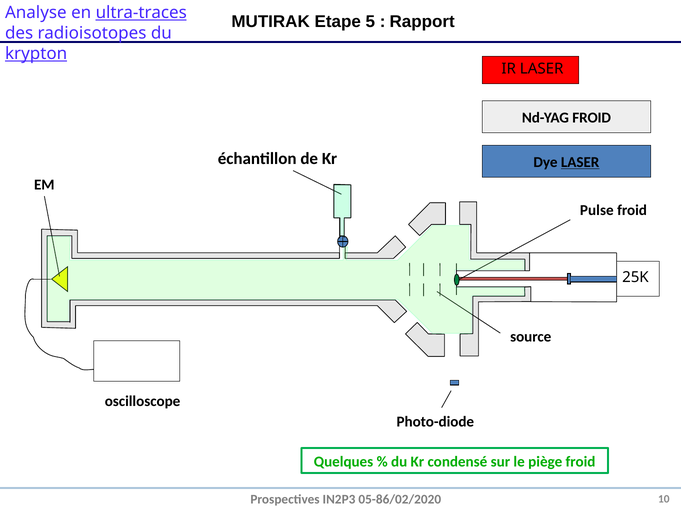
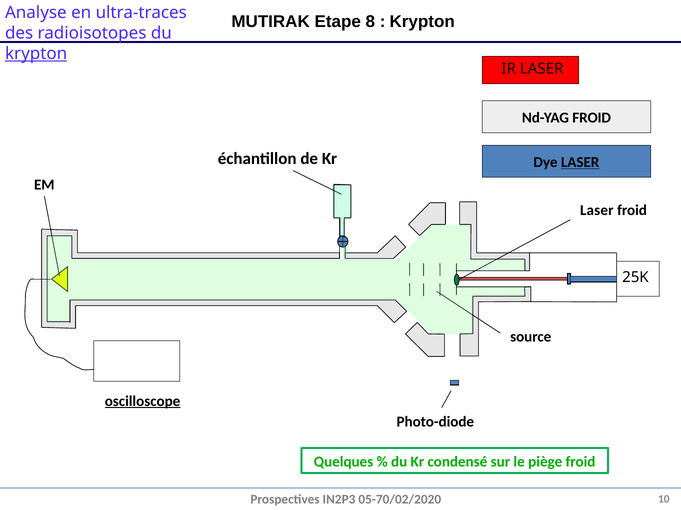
ultra-traces underline: present -> none
5: 5 -> 8
Rapport at (422, 21): Rapport -> Krypton
Pulse at (597, 211): Pulse -> Laser
oscilloscope underline: none -> present
05-86/02/2020: 05-86/02/2020 -> 05-70/02/2020
